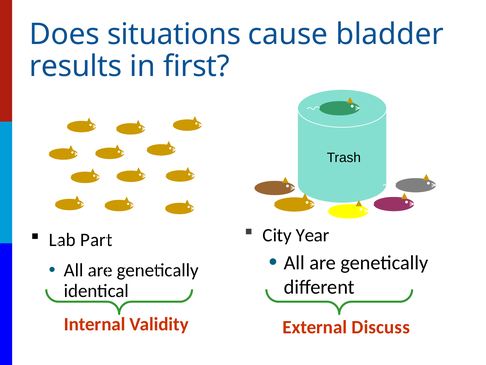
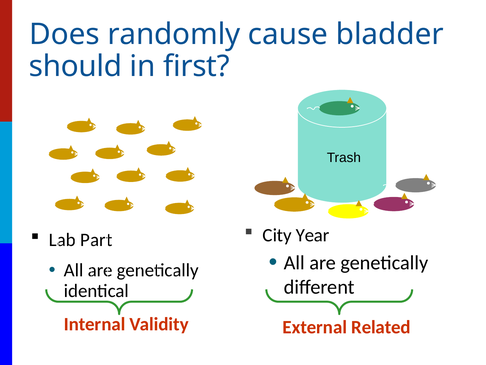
situations: situations -> randomly
results: results -> should
Discuss: Discuss -> Related
